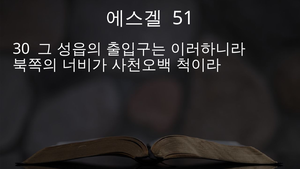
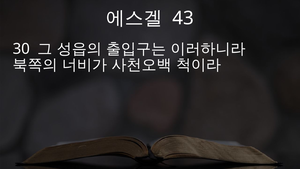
51: 51 -> 43
